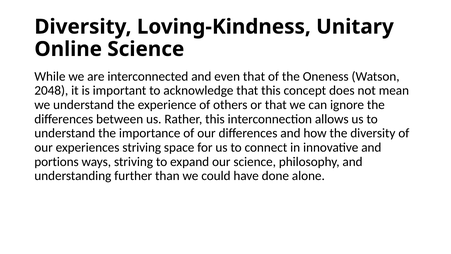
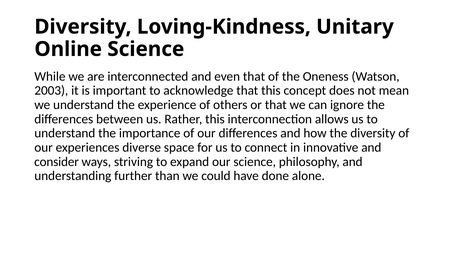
2048: 2048 -> 2003
experiences striving: striving -> diverse
portions: portions -> consider
